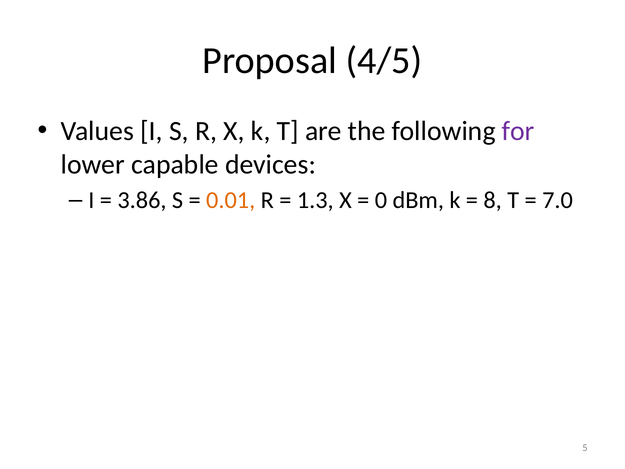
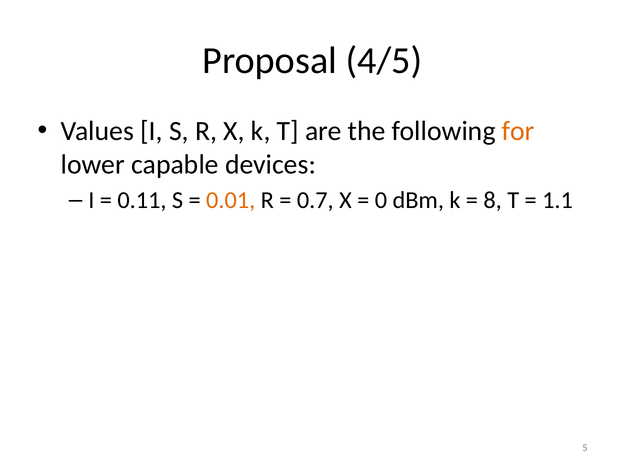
for colour: purple -> orange
3.86: 3.86 -> 0.11
1.3: 1.3 -> 0.7
7.0: 7.0 -> 1.1
